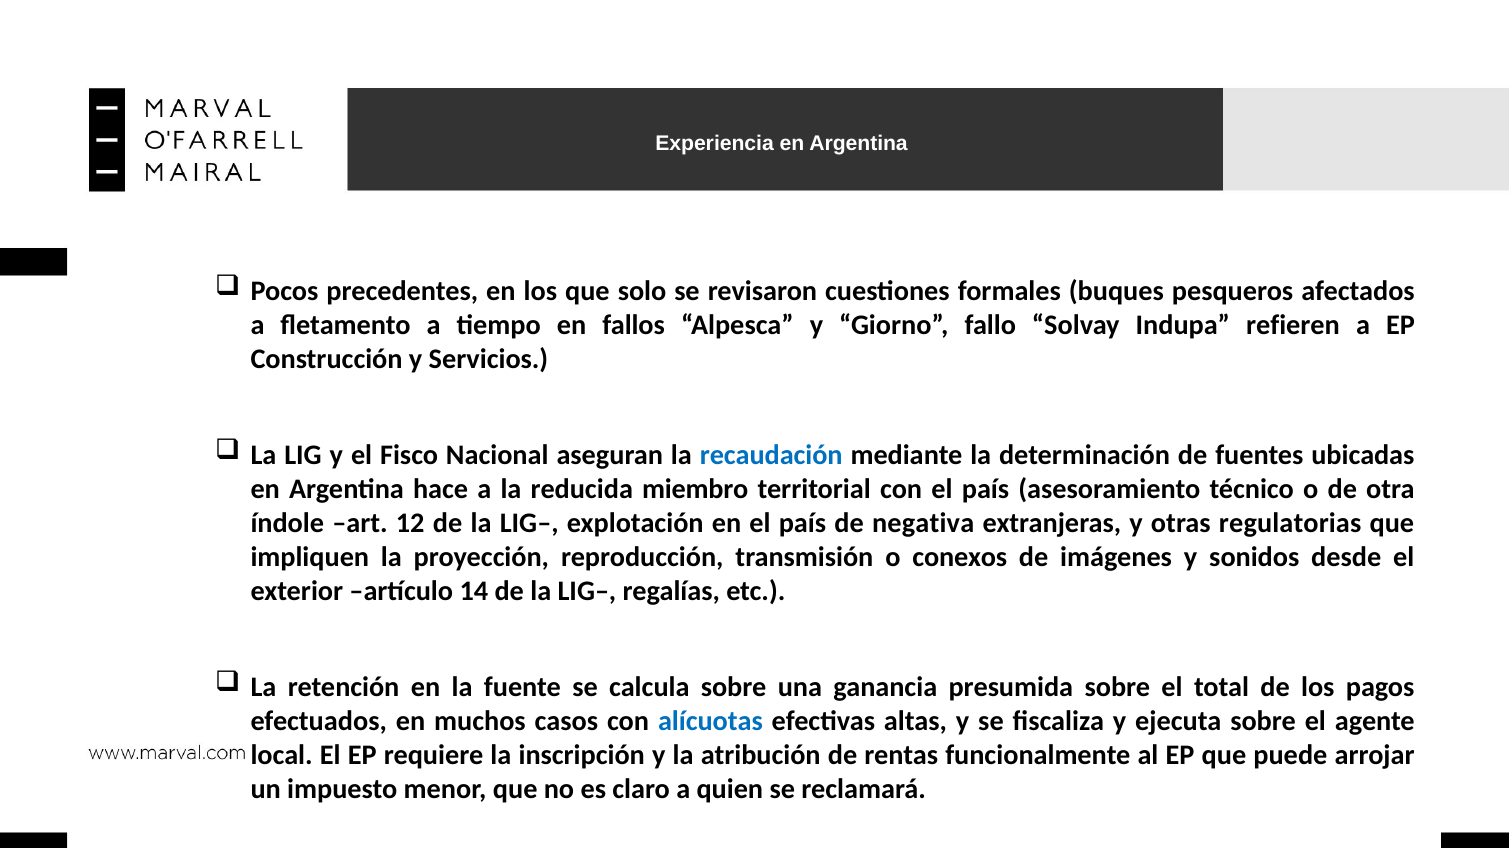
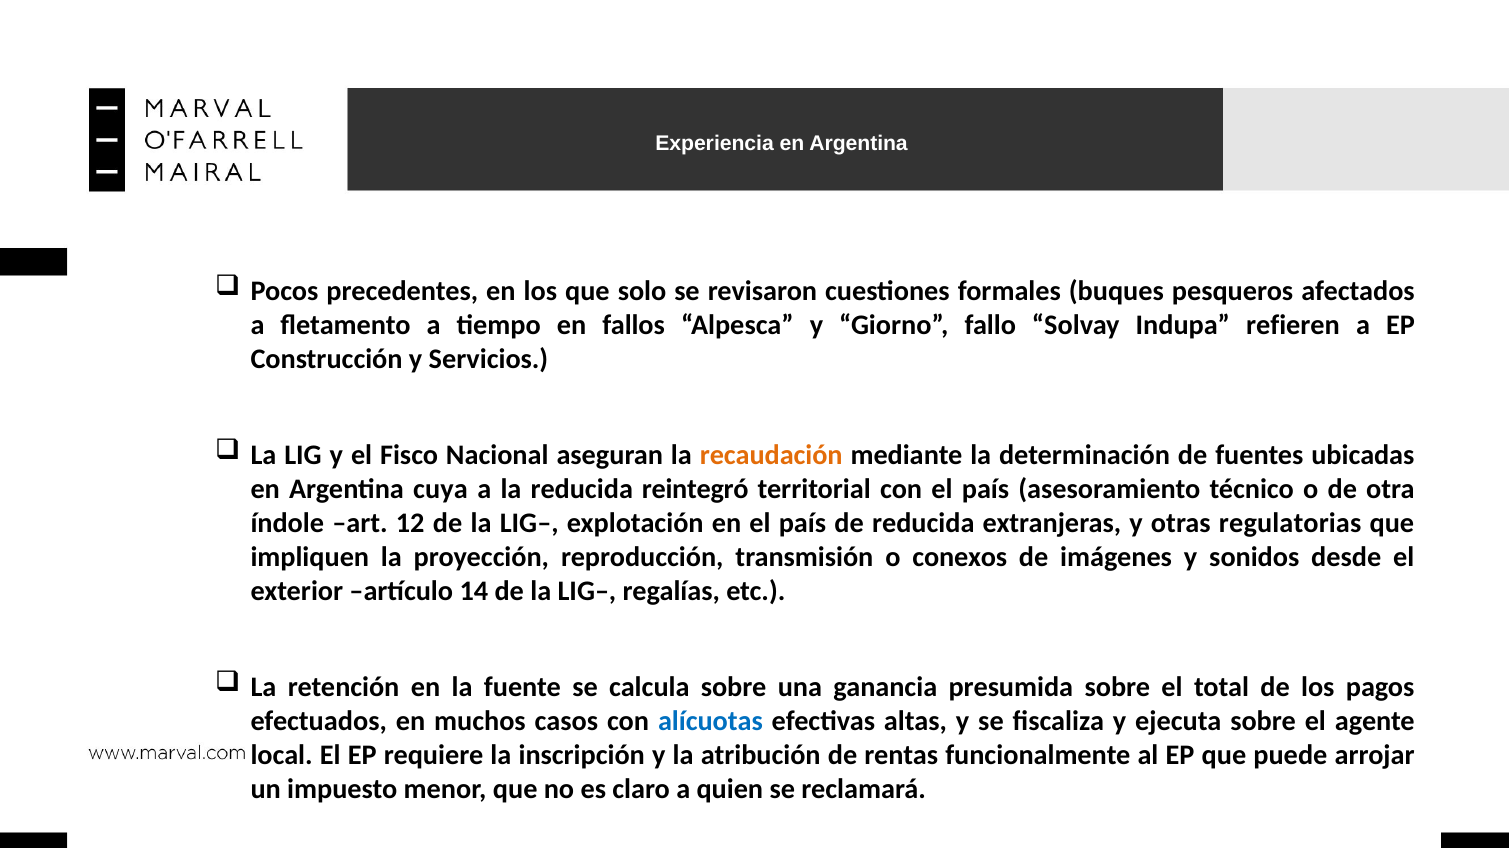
recaudación colour: blue -> orange
hace: hace -> cuya
miembro: miembro -> reintegró
de negativa: negativa -> reducida
